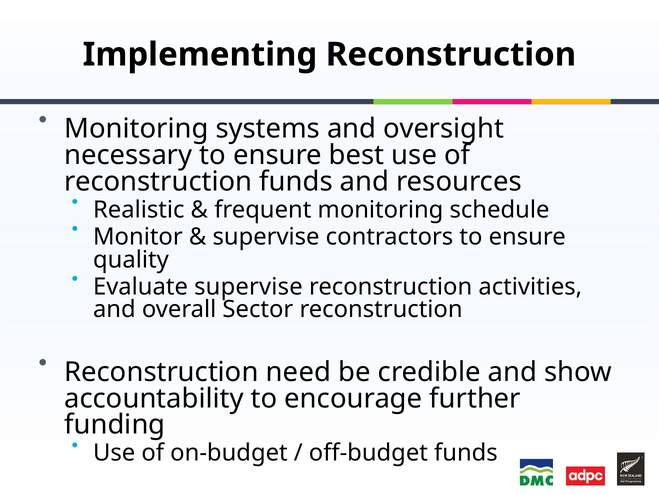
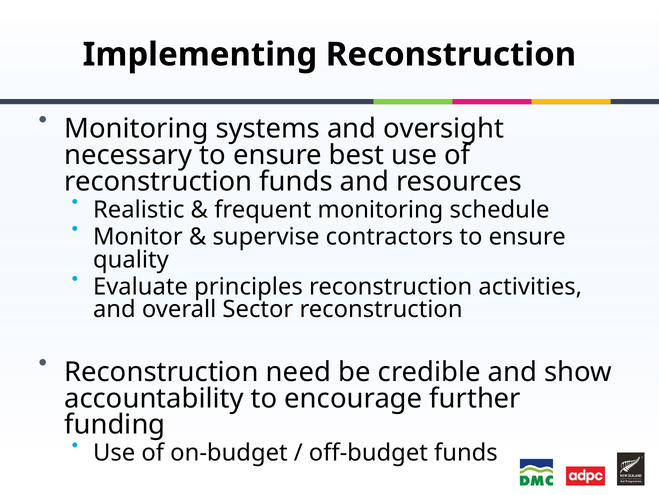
Evaluate supervise: supervise -> principles
